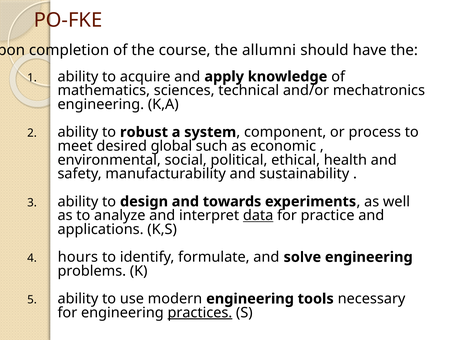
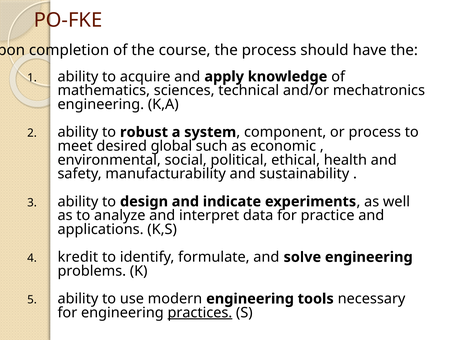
the allumni: allumni -> process
towards: towards -> indicate
data underline: present -> none
hours: hours -> kredit
